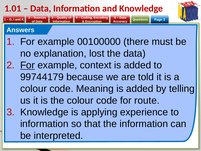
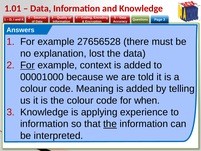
00100000: 00100000 -> 27656528
99744179: 99744179 -> 00001000
route: route -> when
the at (110, 124) underline: none -> present
